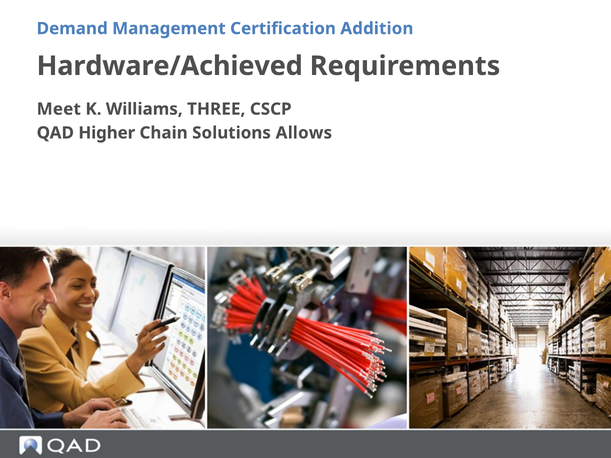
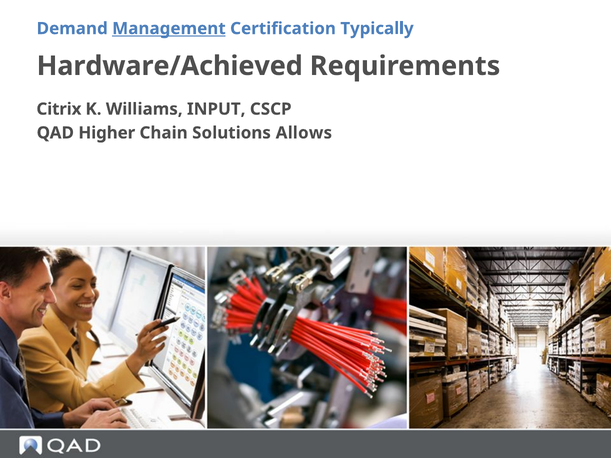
Management underline: none -> present
Addition: Addition -> Typically
Meet: Meet -> Citrix
THREE: THREE -> INPUT
